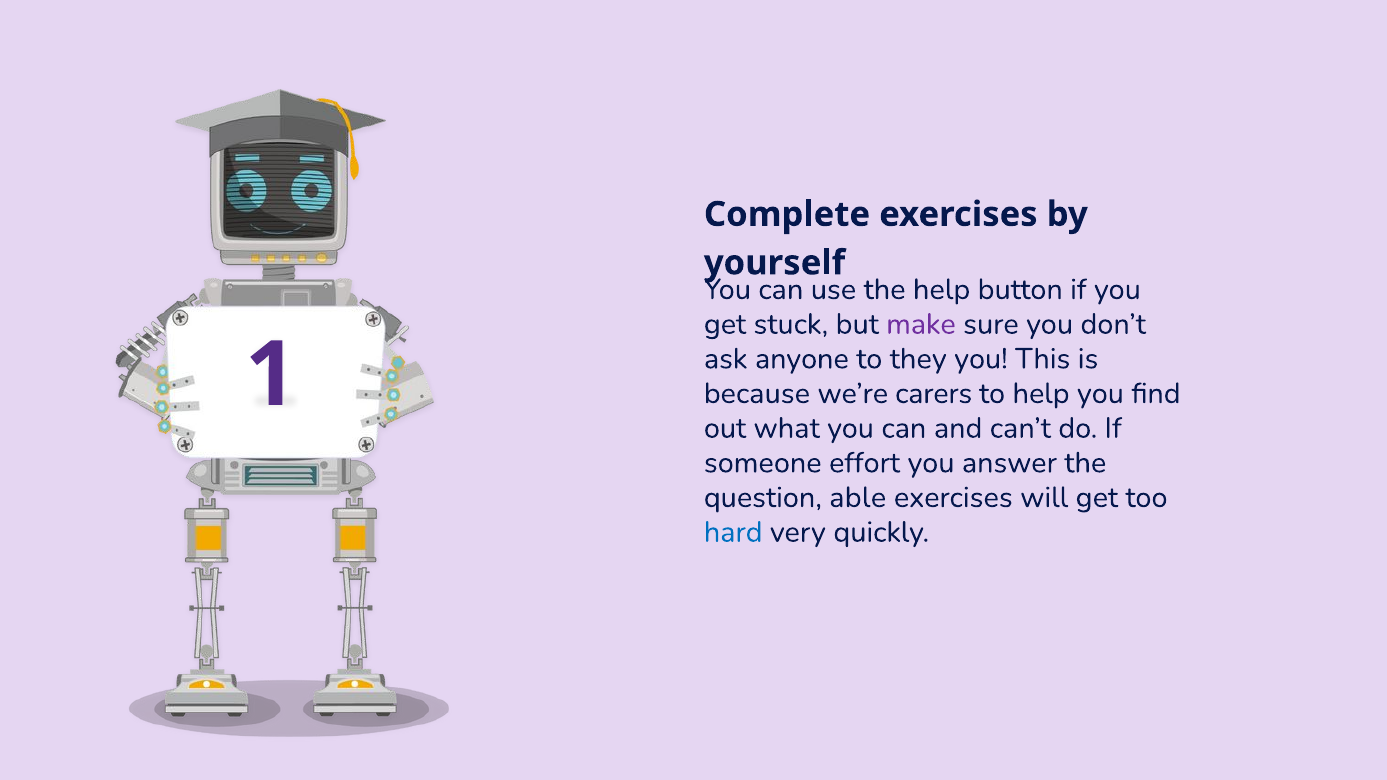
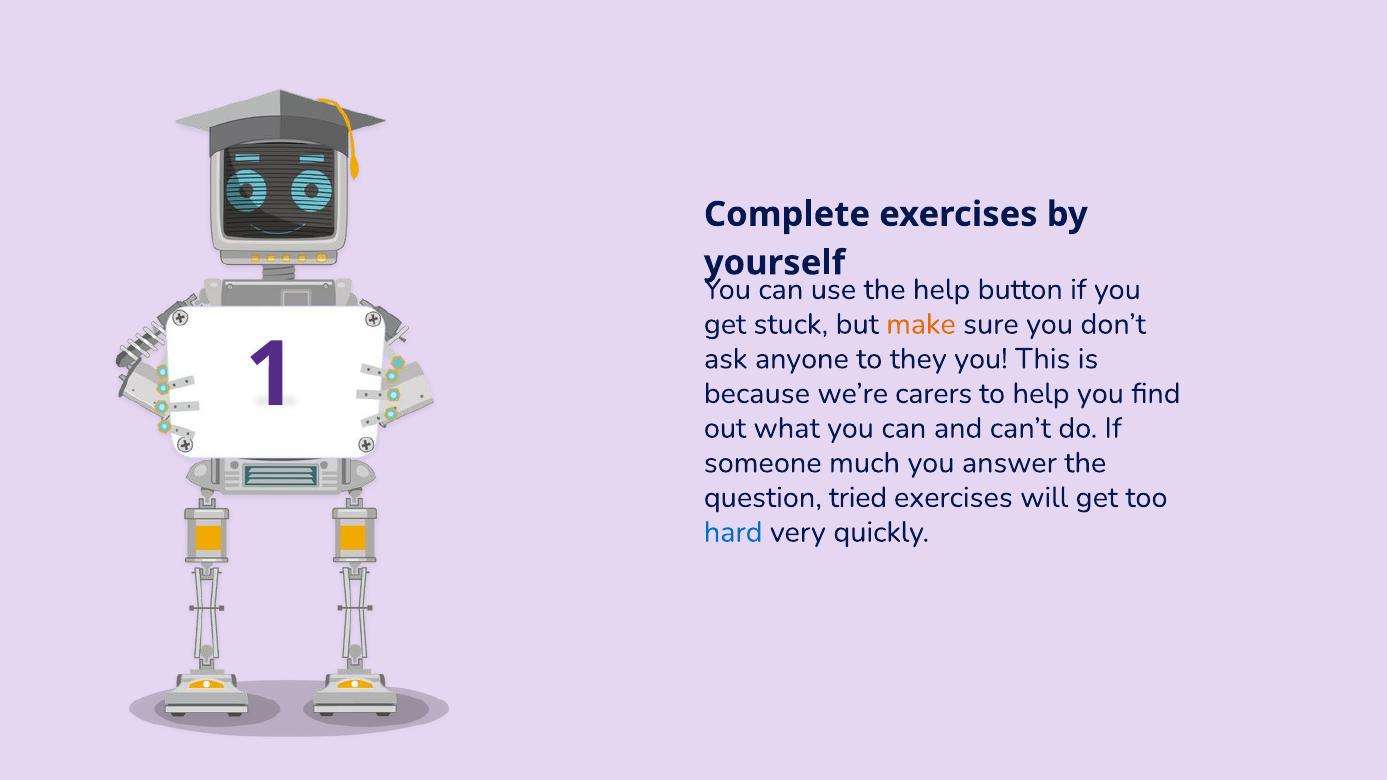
make colour: purple -> orange
effort: effort -> much
able: able -> tried
